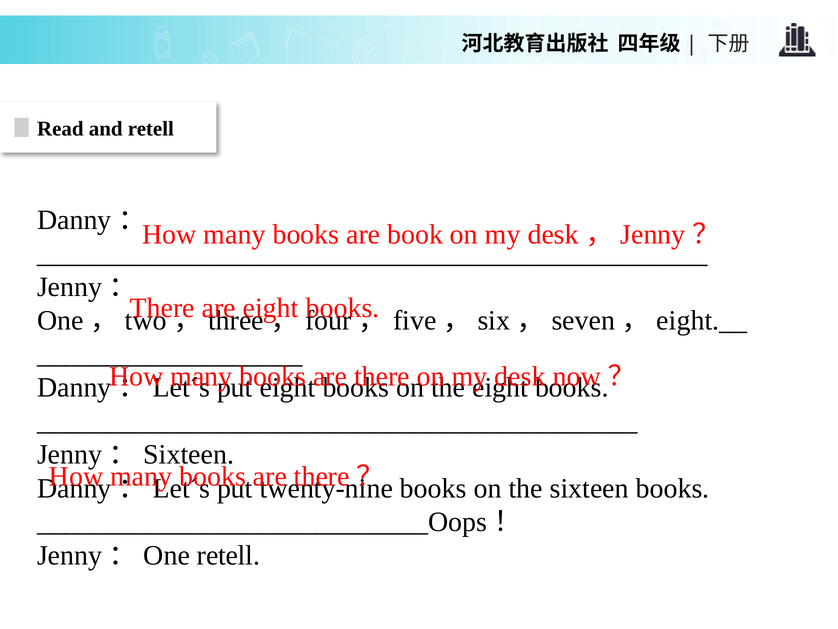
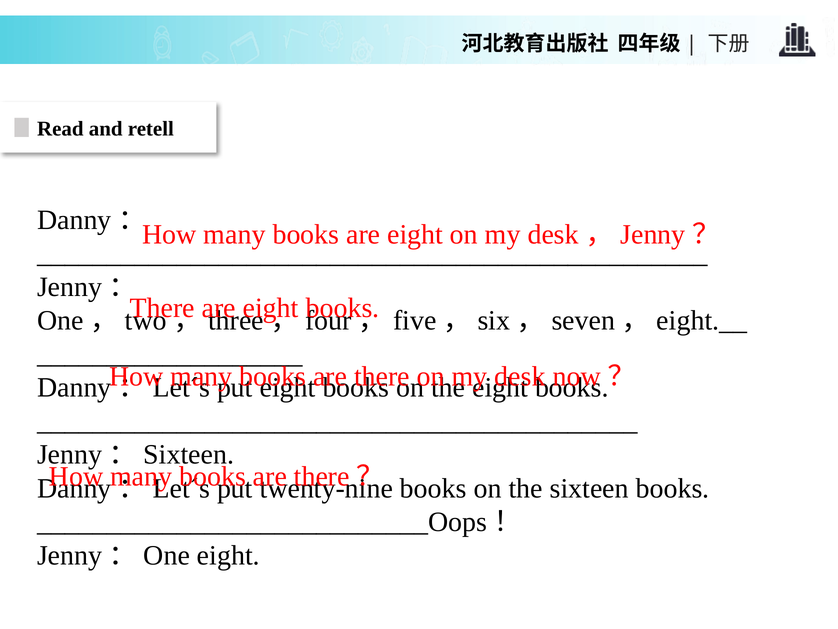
books are book: book -> eight
Jenny：One retell: retell -> eight
